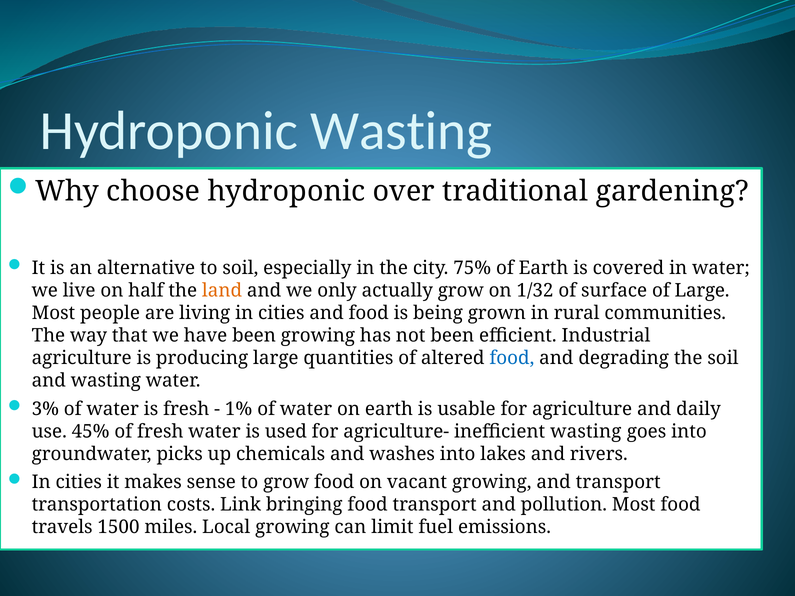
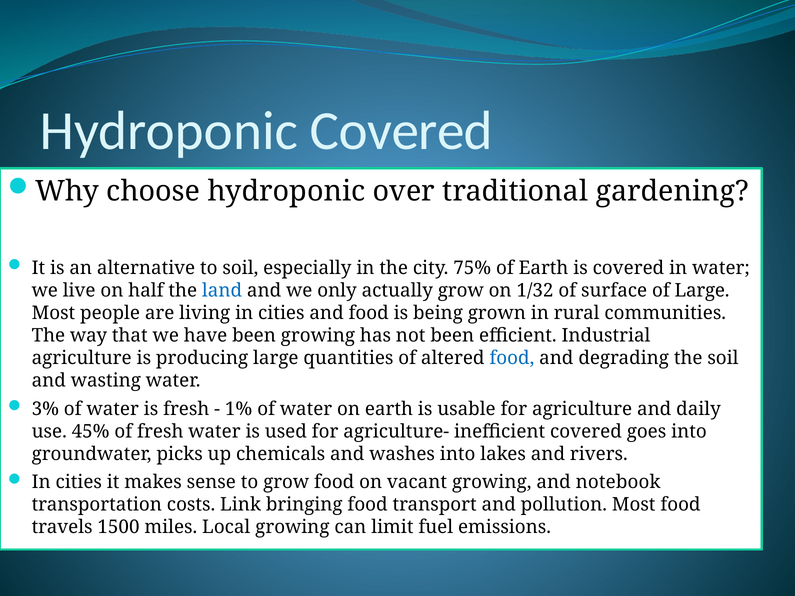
Hydroponic Wasting: Wasting -> Covered
land colour: orange -> blue
inefficient wasting: wasting -> covered
and transport: transport -> notebook
